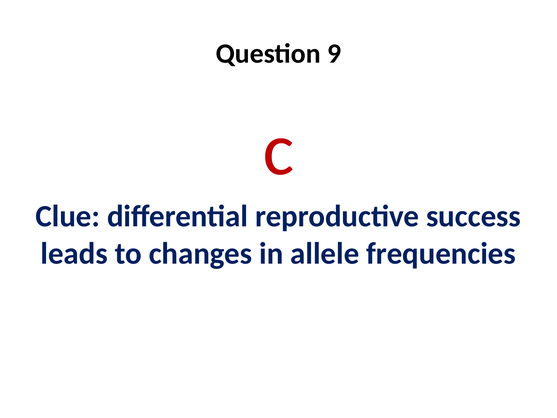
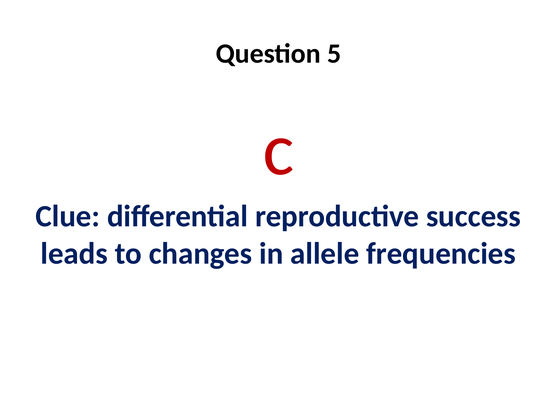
9: 9 -> 5
